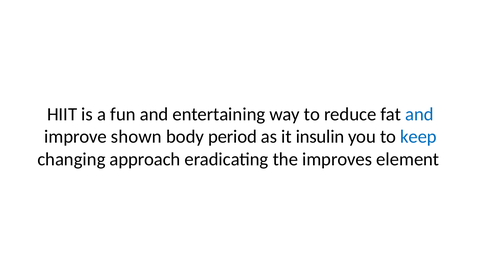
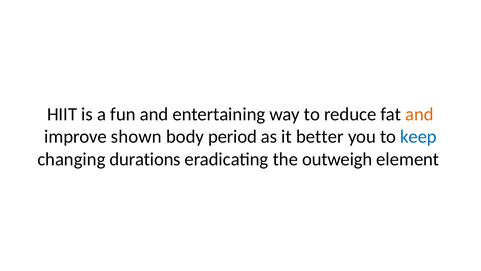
and at (419, 114) colour: blue -> orange
insulin: insulin -> better
approach: approach -> durations
improves: improves -> outweigh
